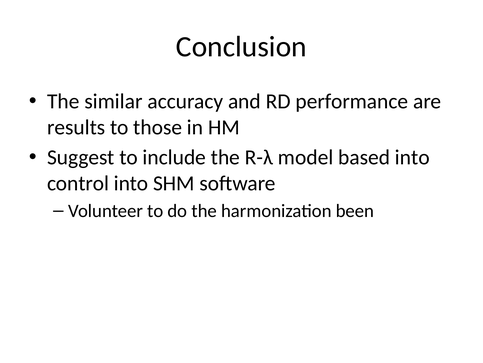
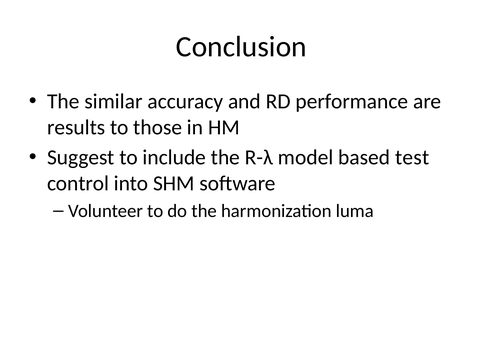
based into: into -> test
been: been -> luma
